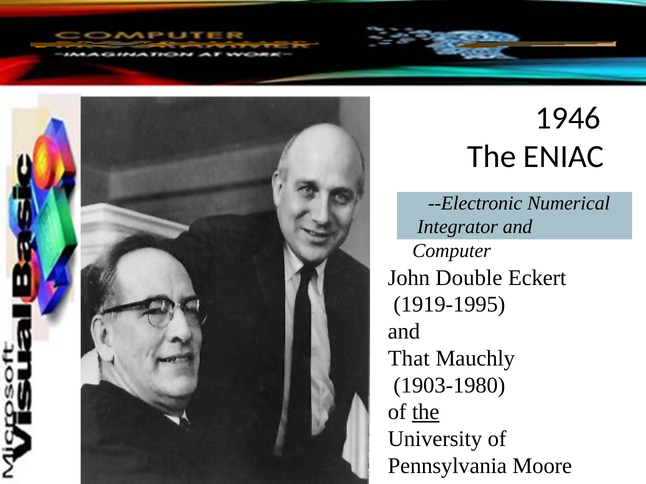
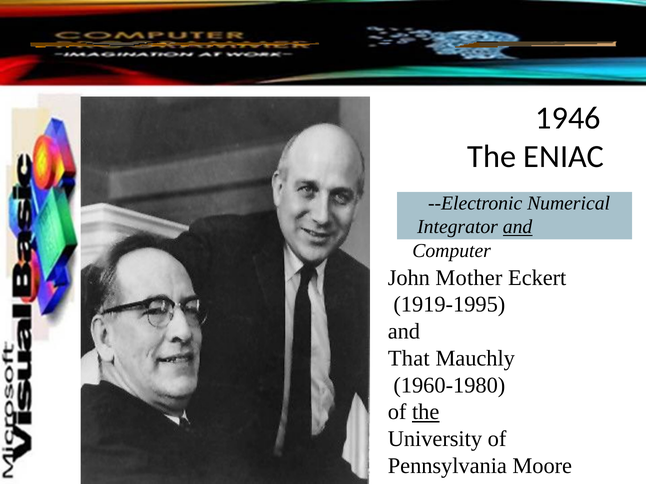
and at (518, 227) underline: none -> present
Double: Double -> Mother
1903-1980: 1903-1980 -> 1960-1980
